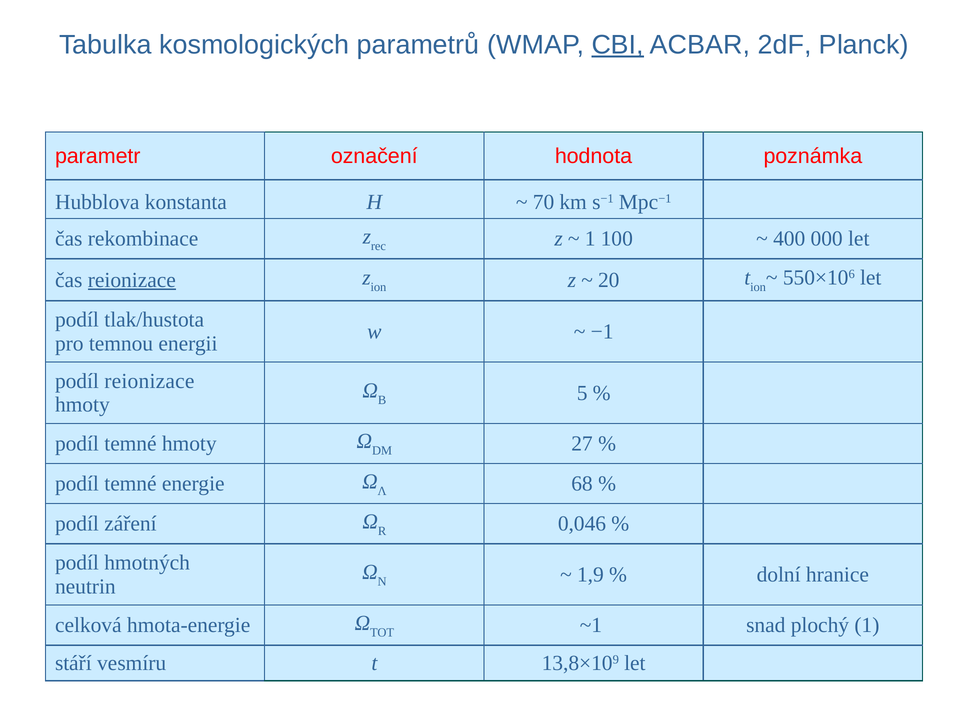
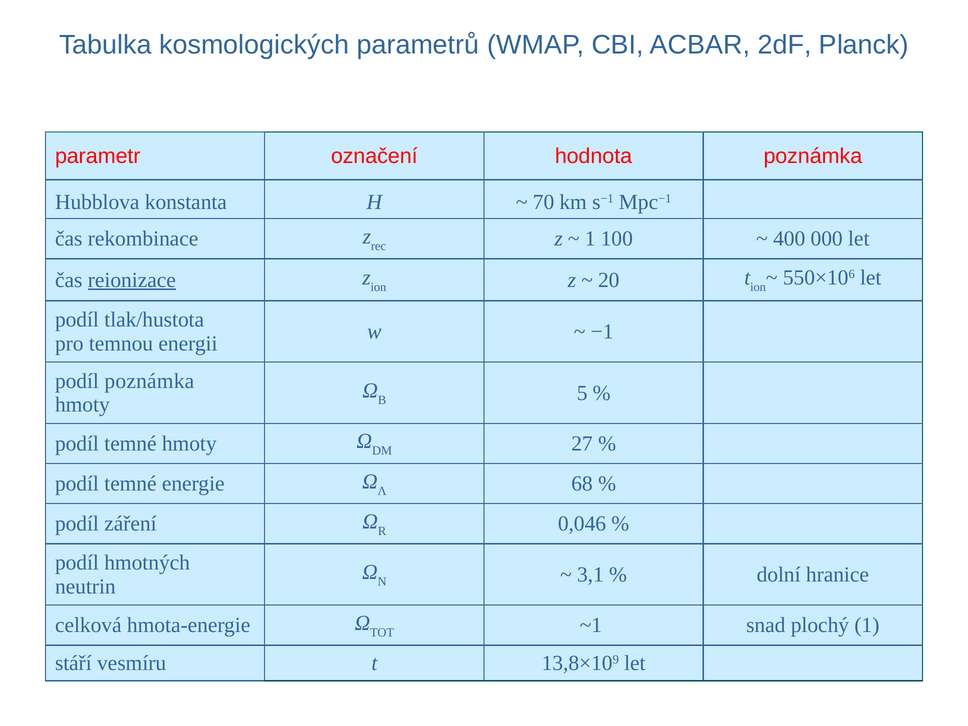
CBI underline: present -> none
podíl reionizace: reionizace -> poznámka
1,9: 1,9 -> 3,1
